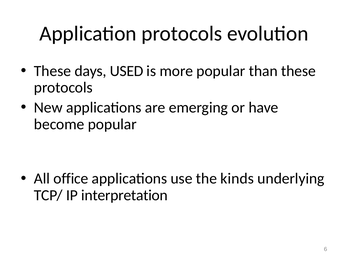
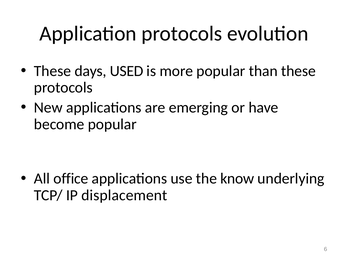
kinds: kinds -> know
interpretation: interpretation -> displacement
